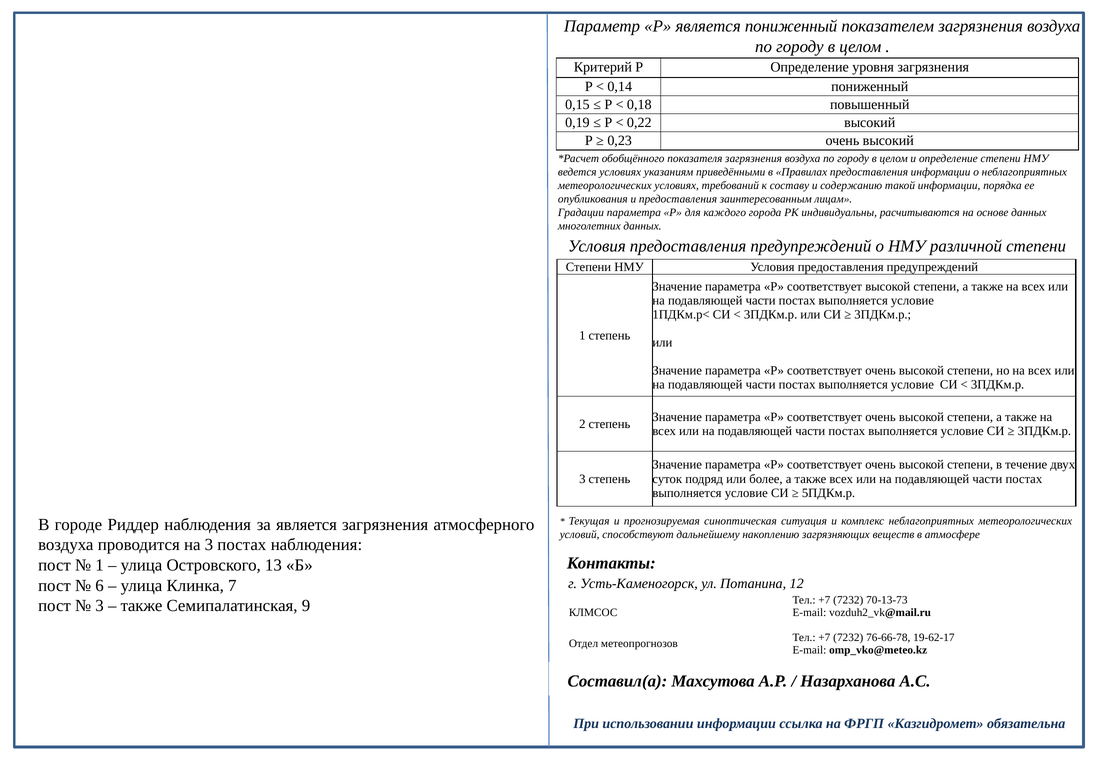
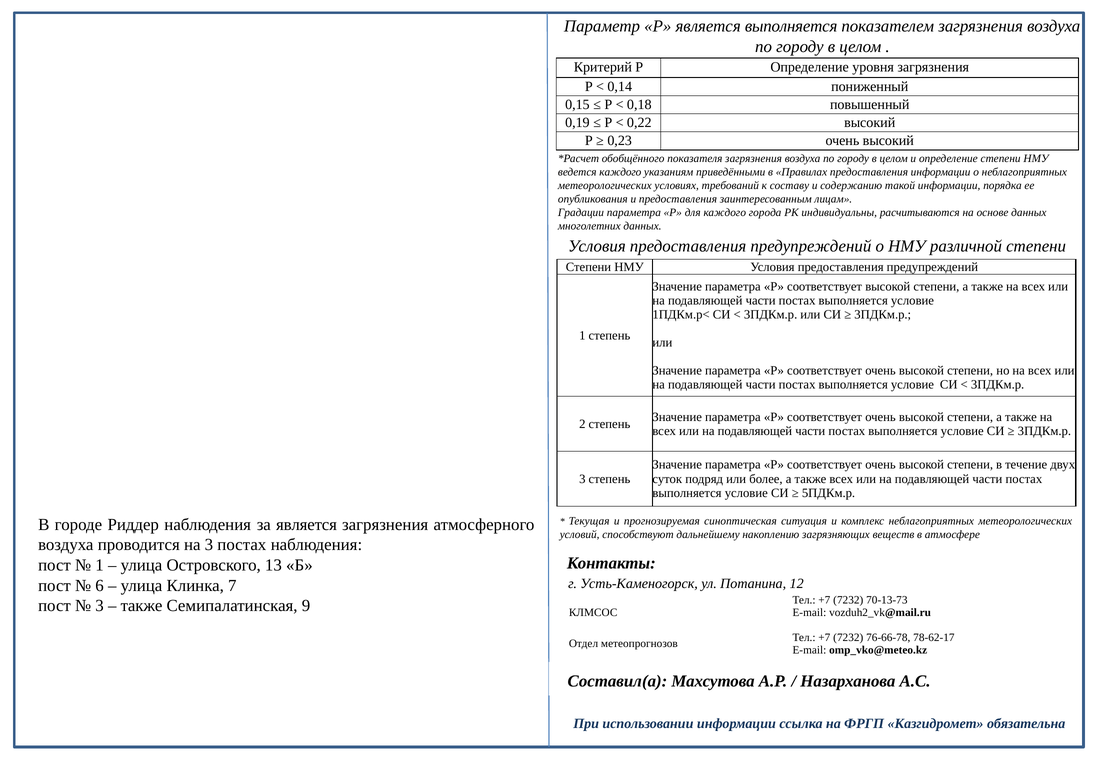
является пониженный: пониженный -> выполняется
ведется условиях: условиях -> каждого
19-62-17: 19-62-17 -> 78-62-17
